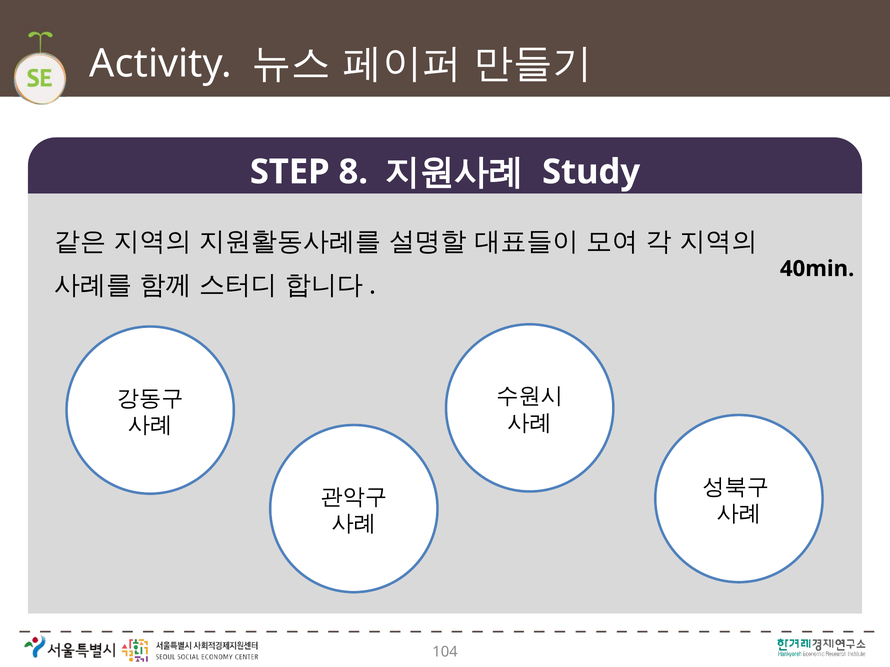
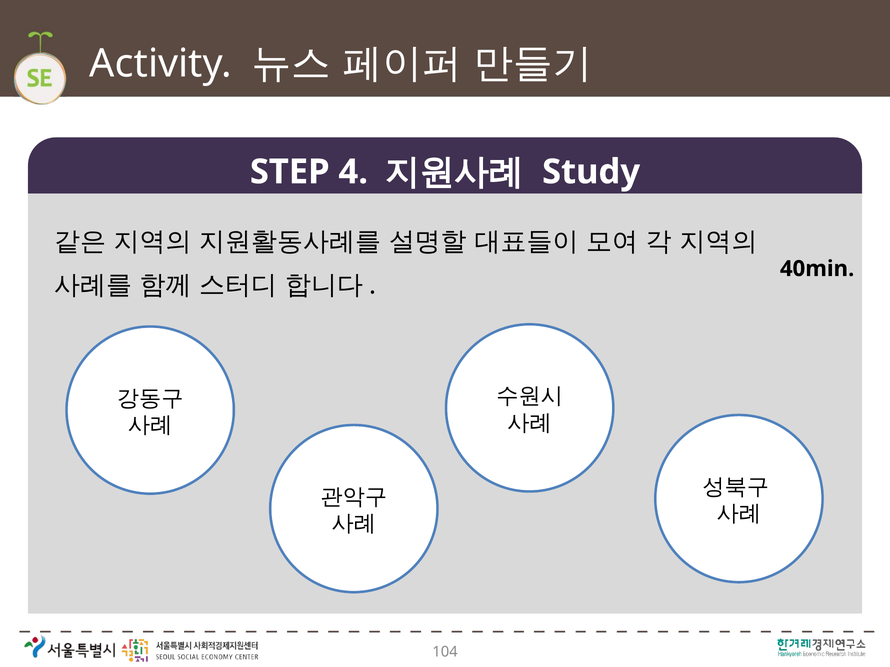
8: 8 -> 4
